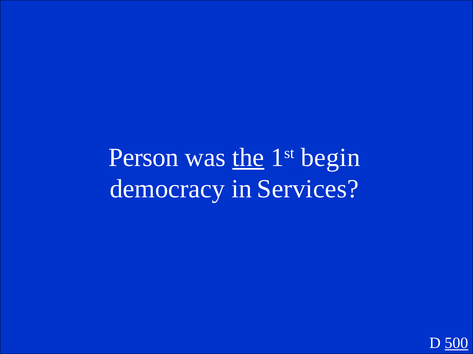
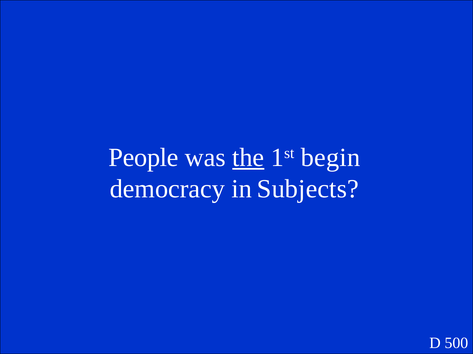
Person: Person -> People
Services: Services -> Subjects
500 underline: present -> none
